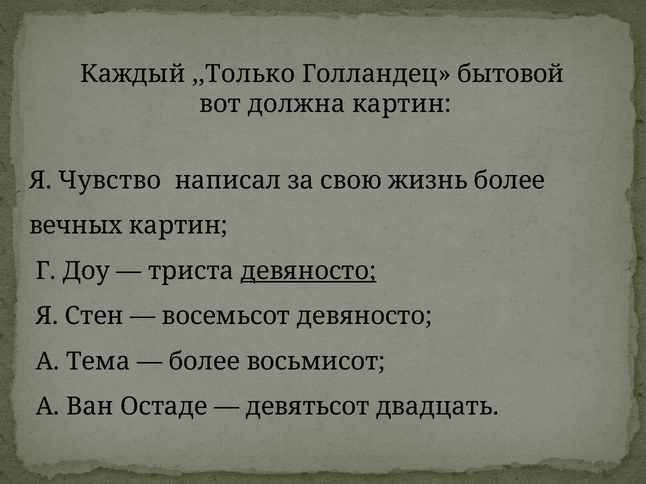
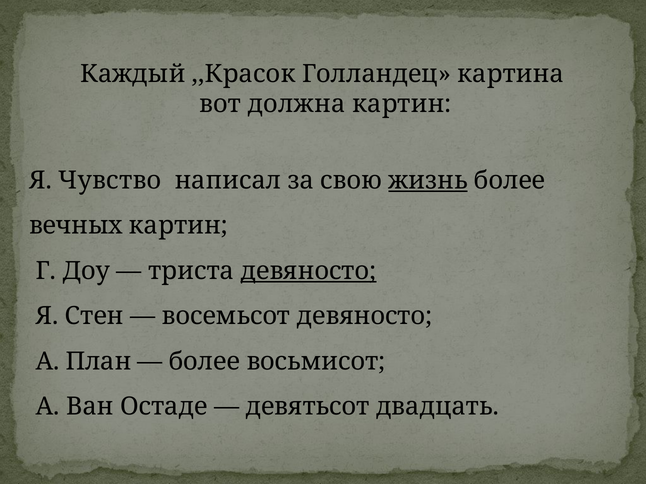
,,Только: ,,Только -> ,,Красок
бытовой: бытовой -> картина
жизнь underline: none -> present
Тема: Тема -> План
